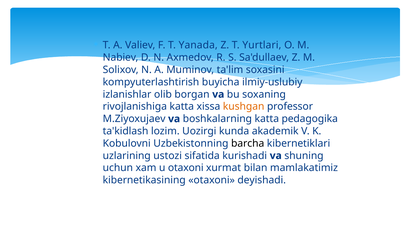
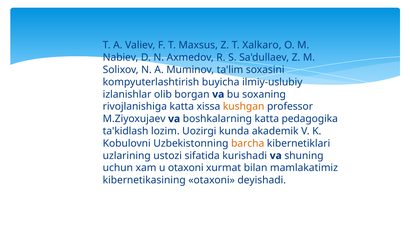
Yanada: Yanada -> Maxsus
Yurtlari: Yurtlari -> Xalkaro
barcha colour: black -> orange
